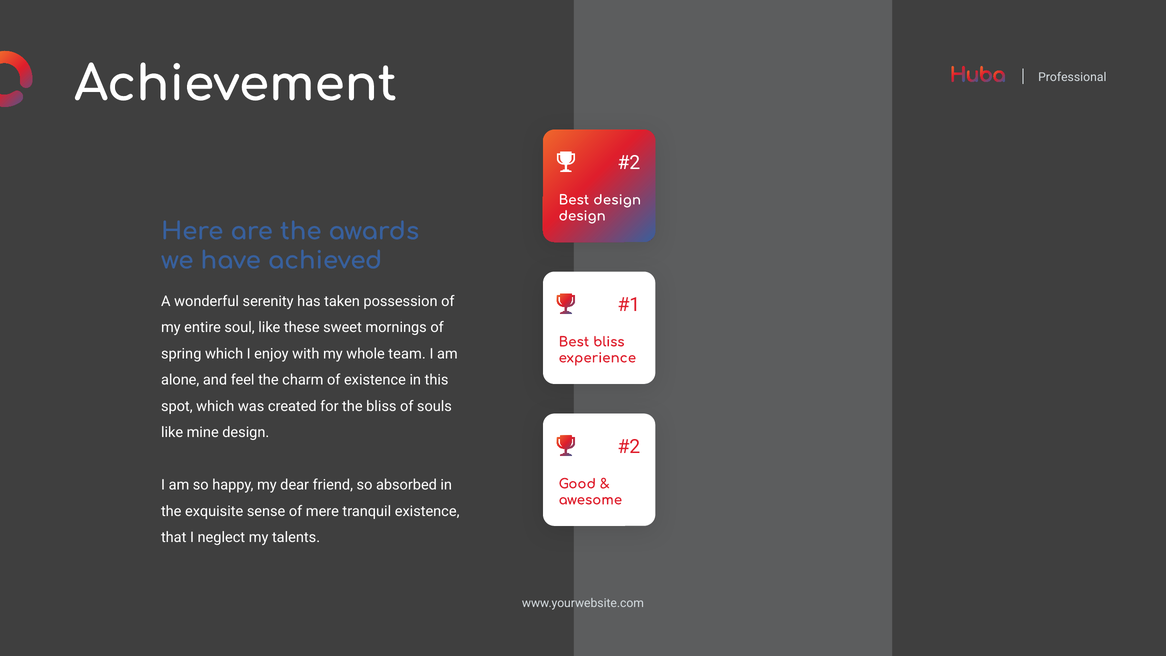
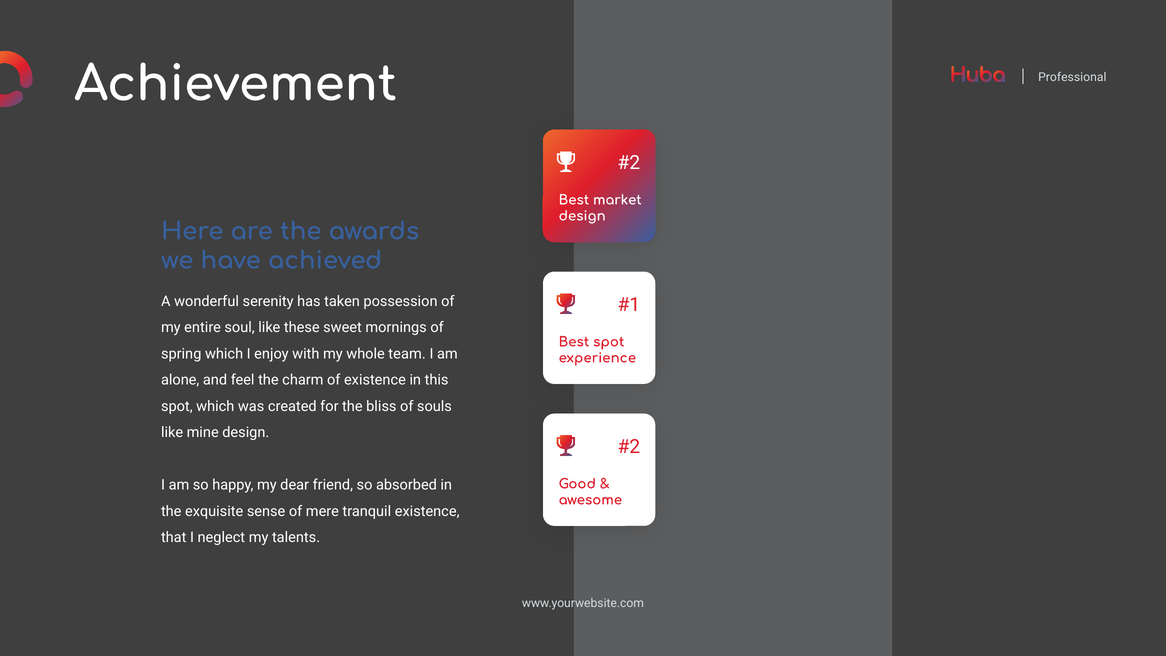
Best design: design -> market
Best bliss: bliss -> spot
